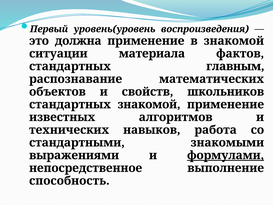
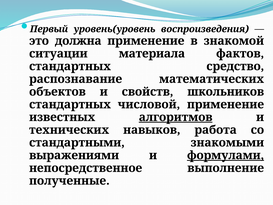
главным: главным -> средство
стандартных знакомой: знакомой -> числовой
алгоритмов underline: none -> present
способность: способность -> полученные
